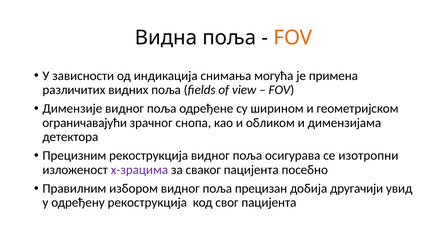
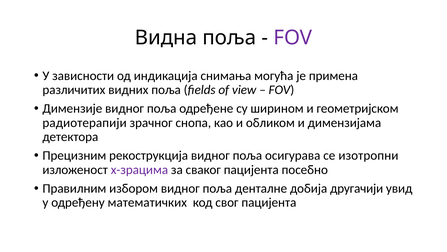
FOV at (293, 38) colour: orange -> purple
ограничавајући: ограничавајући -> радиотерапији
прецизан: прецизан -> денталне
одређену рекострукција: рекострукција -> математичких
